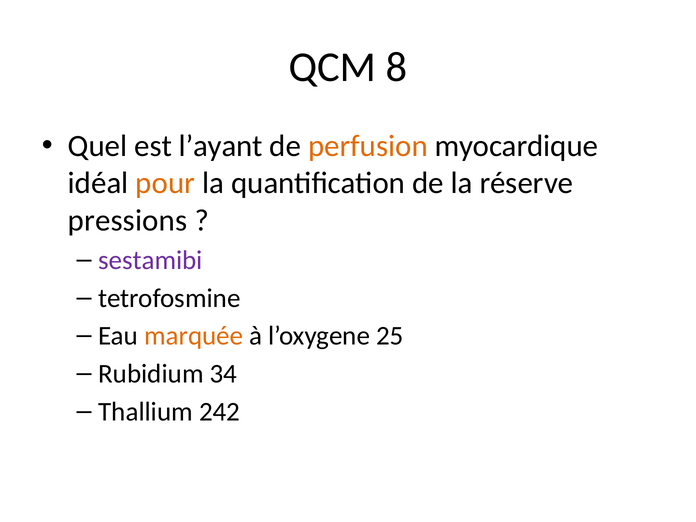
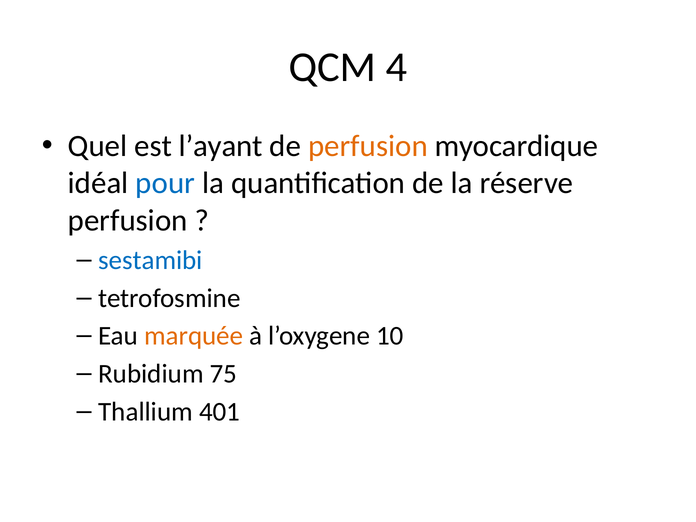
8: 8 -> 4
pour colour: orange -> blue
pressions at (128, 220): pressions -> perfusion
sestamibi colour: purple -> blue
25: 25 -> 10
34: 34 -> 75
242: 242 -> 401
